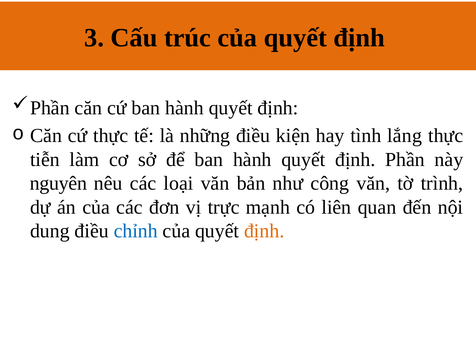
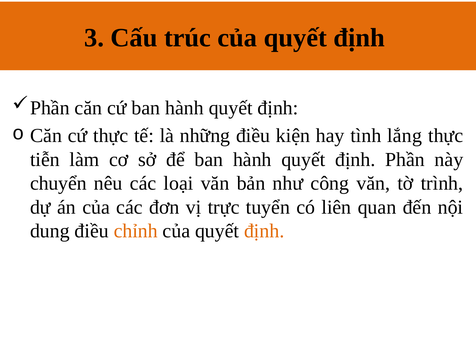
nguyên: nguyên -> chuyển
mạnh: mạnh -> tuyển
chỉnh colour: blue -> orange
